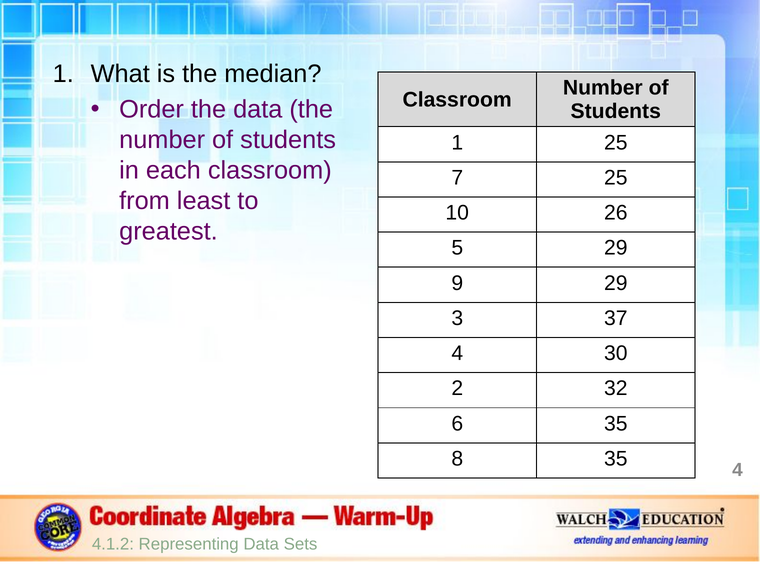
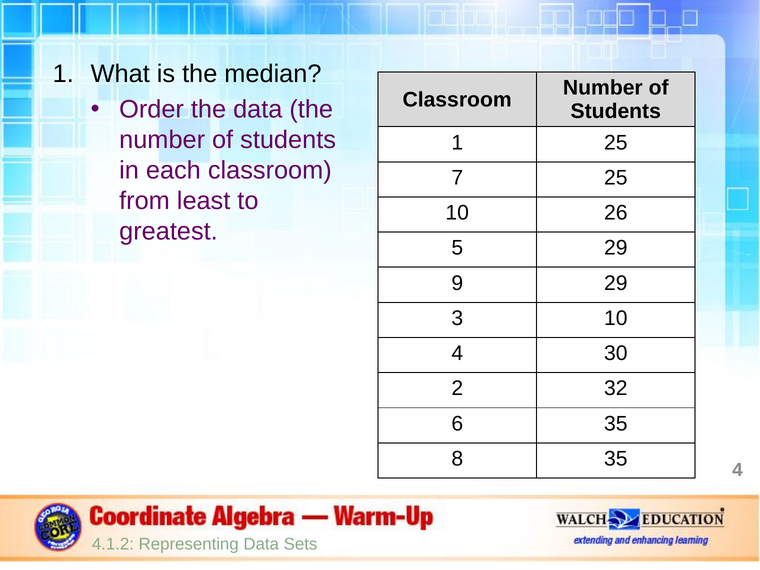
3 37: 37 -> 10
